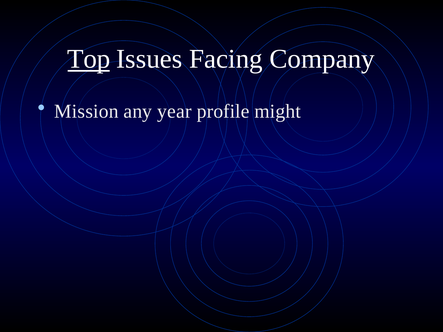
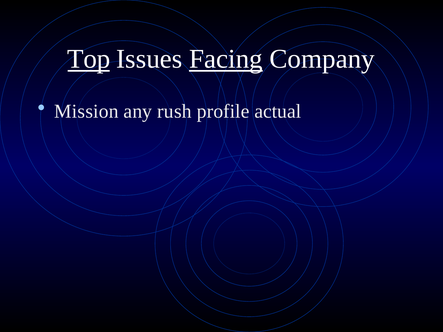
Facing underline: none -> present
year: year -> rush
might: might -> actual
